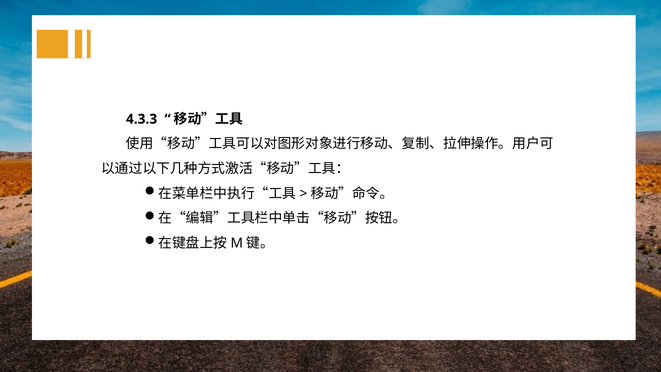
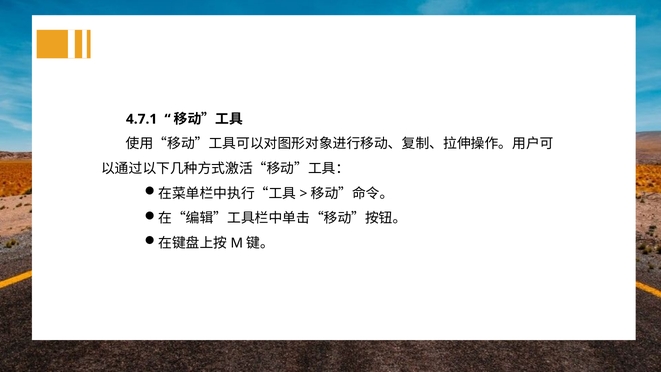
4.3.3: 4.3.3 -> 4.7.1
